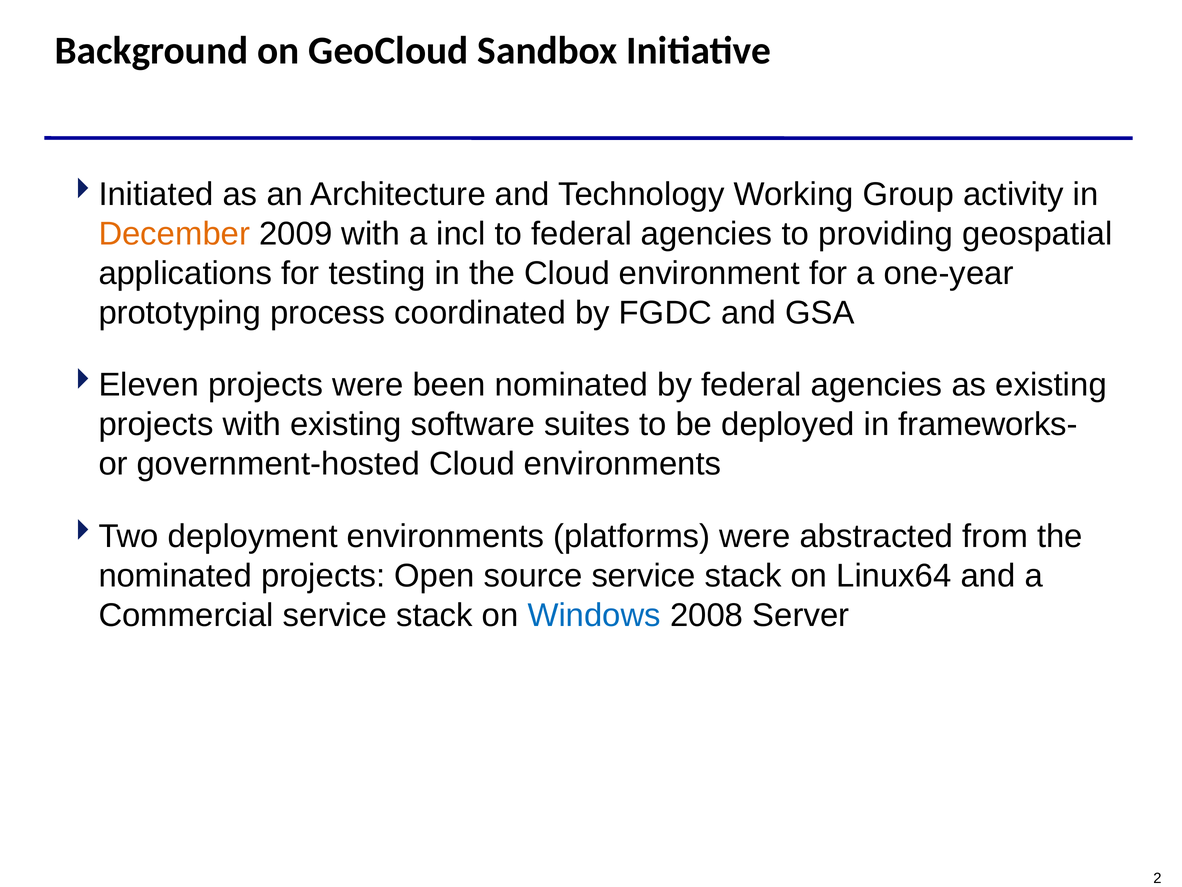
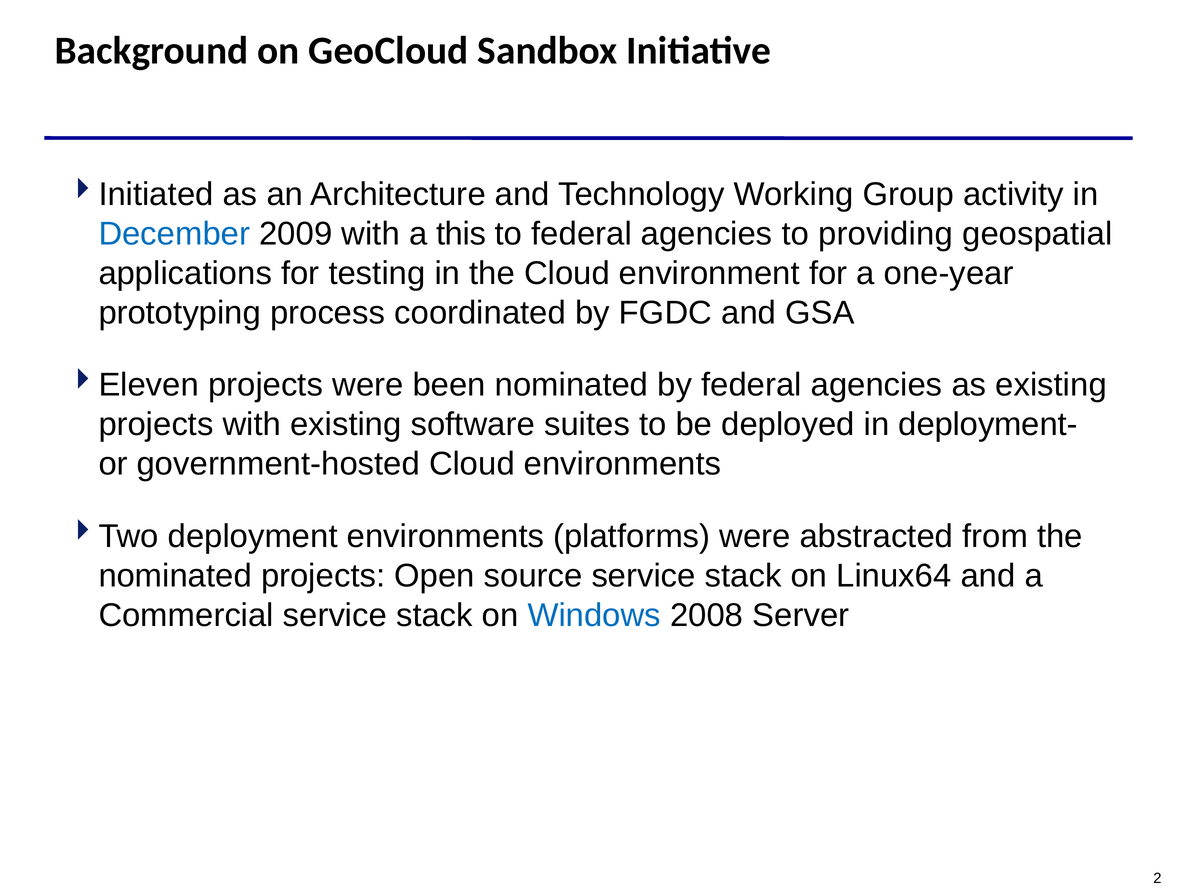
December colour: orange -> blue
incl: incl -> this
frameworks-: frameworks- -> deployment-
